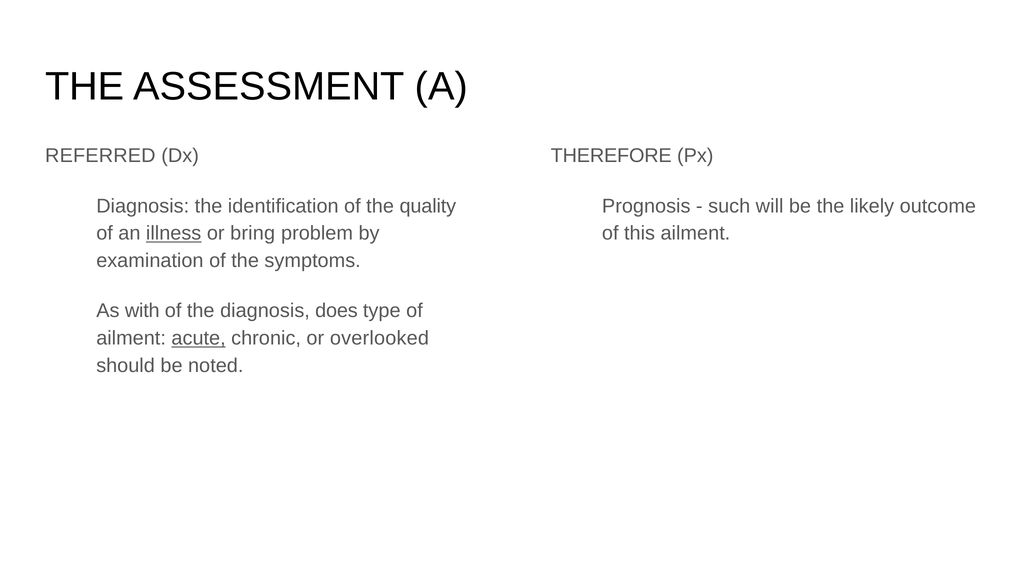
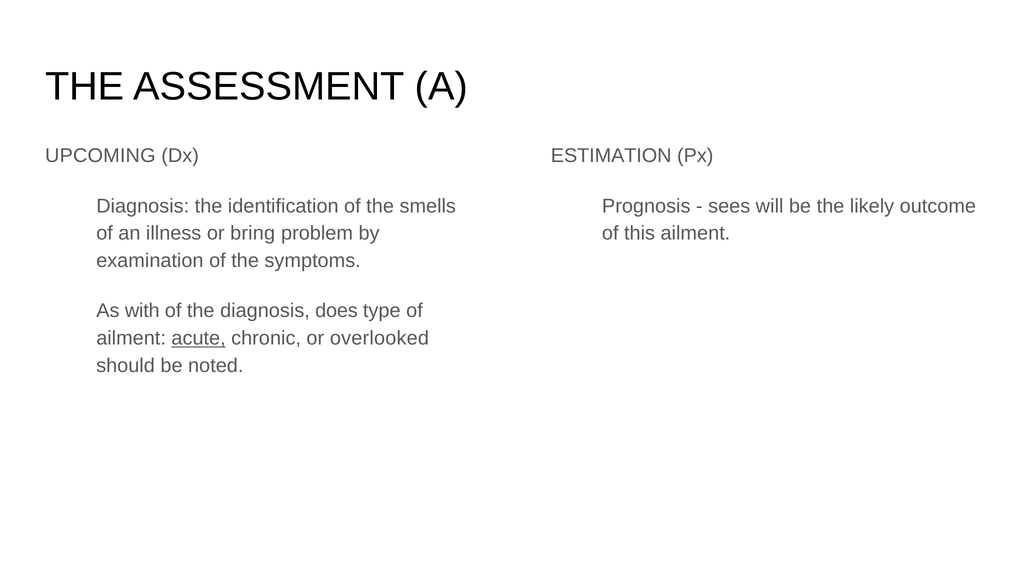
REFERRED: REFERRED -> UPCOMING
THEREFORE: THEREFORE -> ESTIMATION
quality: quality -> smells
such: such -> sees
illness underline: present -> none
